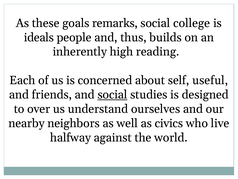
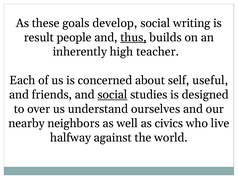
remarks: remarks -> develop
college: college -> writing
ideals: ideals -> result
thus underline: none -> present
reading: reading -> teacher
